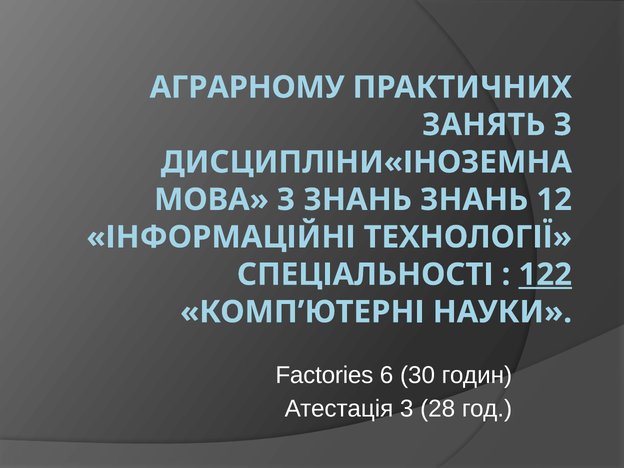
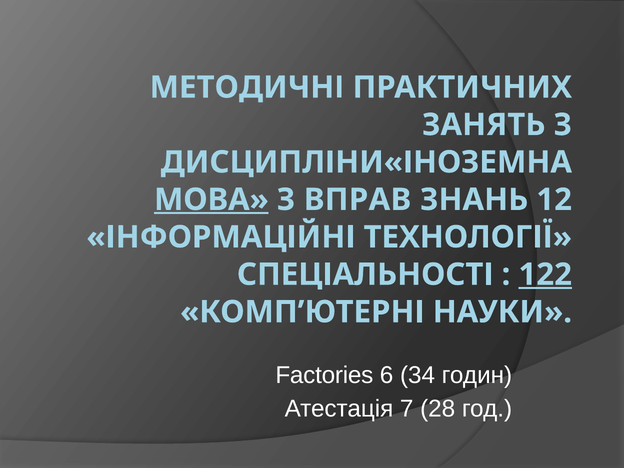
АГРАРНОМУ: АГРАРНОМУ -> МЕТОДИЧНІ
МОВА underline: none -> present
З ЗНАНЬ: ЗНАНЬ -> ВПРАВ
30: 30 -> 34
3: 3 -> 7
